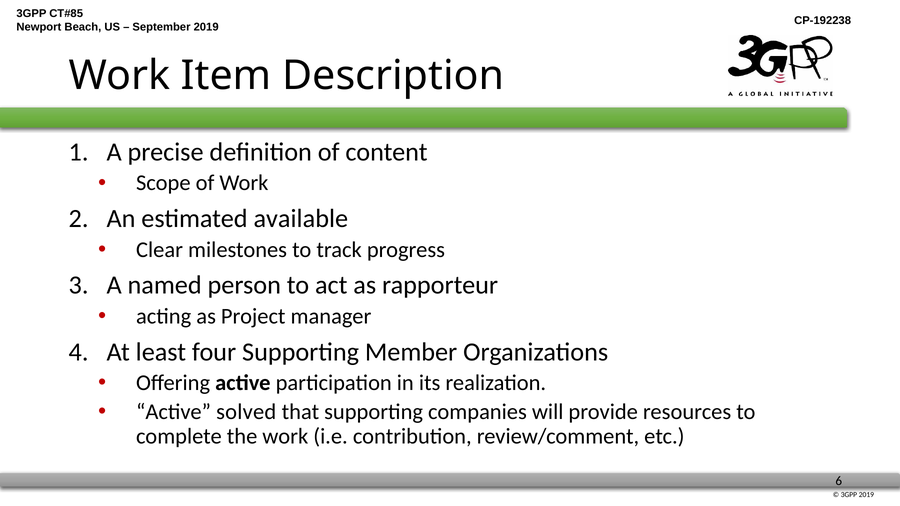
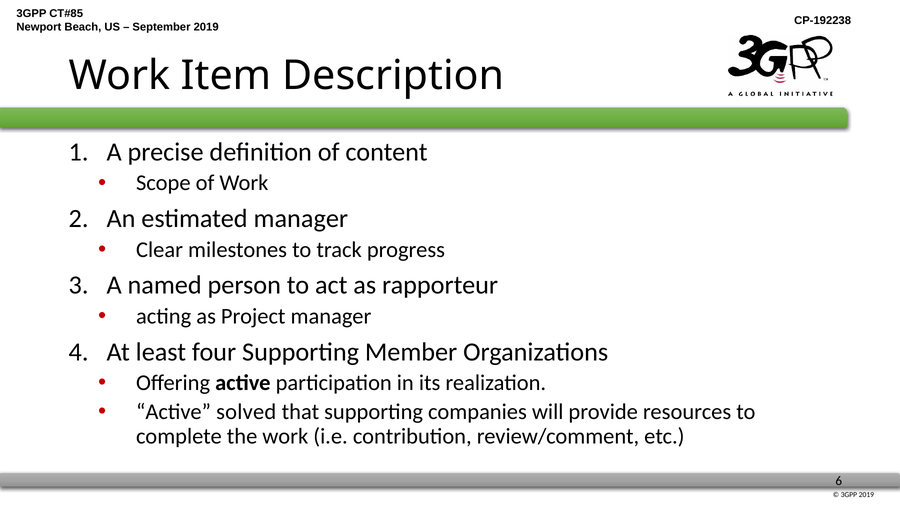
estimated available: available -> manager
